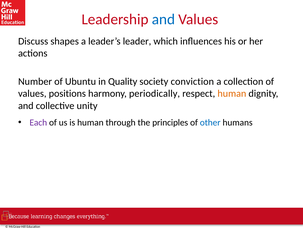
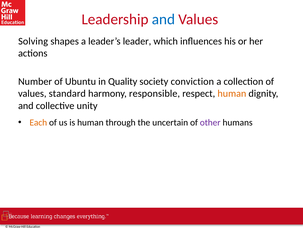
Discuss: Discuss -> Solving
positions: positions -> standard
periodically: periodically -> responsible
Each colour: purple -> orange
principles: principles -> uncertain
other colour: blue -> purple
